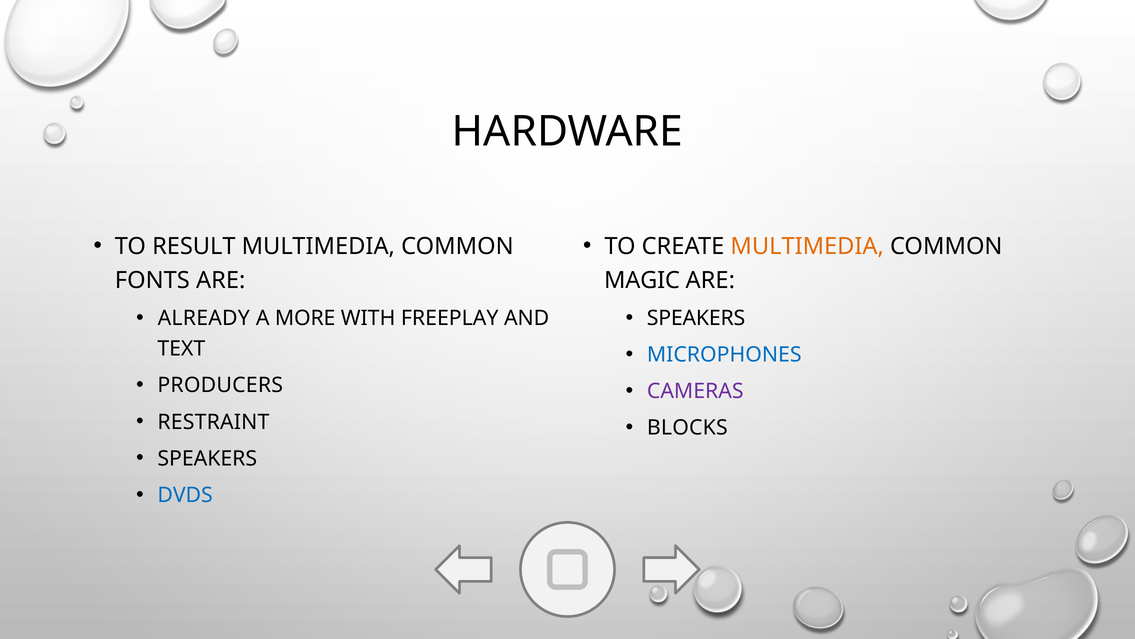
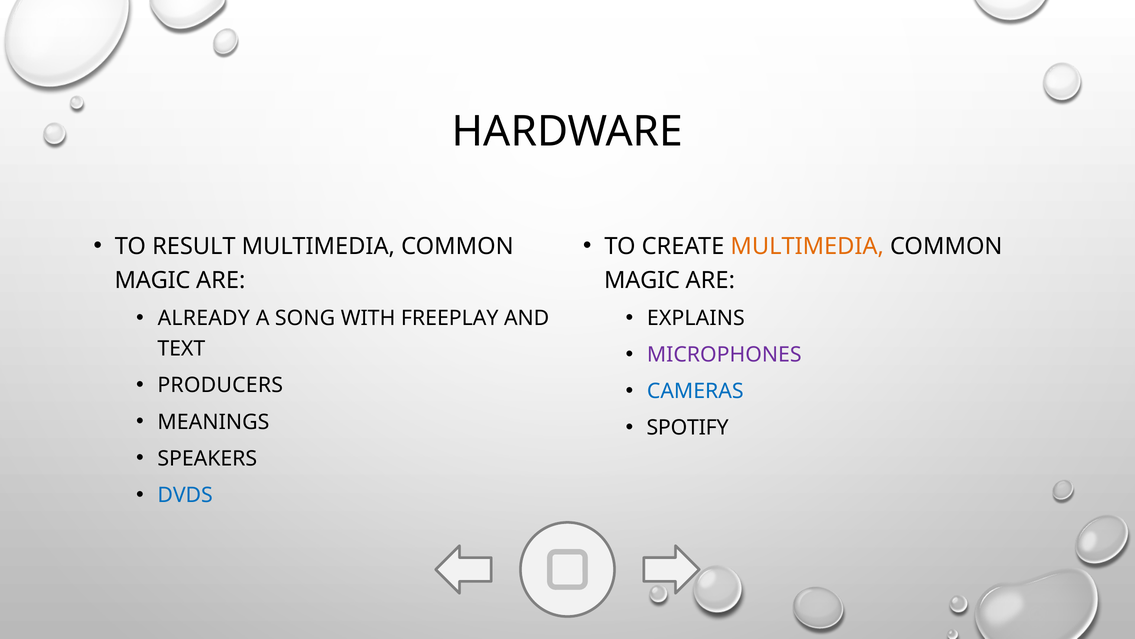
FONTS at (152, 280): FONTS -> MAGIC
MORE: MORE -> SONG
SPEAKERS at (696, 318): SPEAKERS -> EXPLAINS
MICROPHONES colour: blue -> purple
CAMERAS colour: purple -> blue
RESTRAINT: RESTRAINT -> MEANINGS
BLOCKS: BLOCKS -> SPOTIFY
